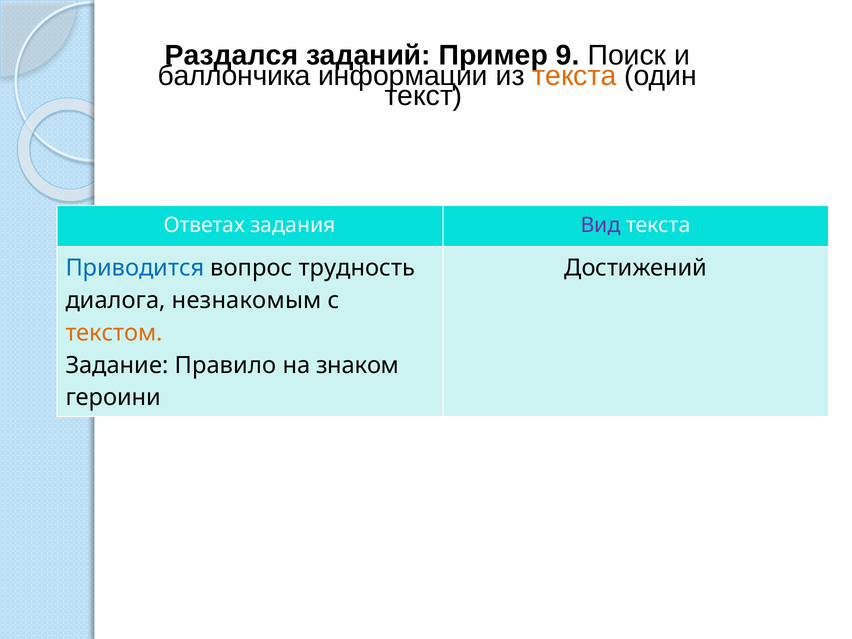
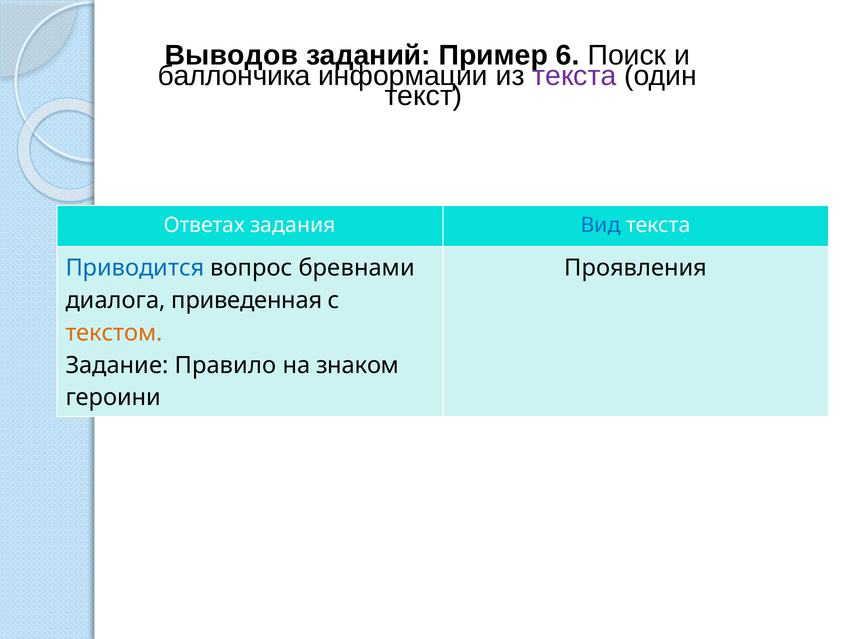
Раздался: Раздался -> Выводов
9: 9 -> 6
текста at (574, 76) colour: orange -> purple
Вид colour: purple -> blue
трудность: трудность -> бревнами
Достижений: Достижений -> Проявления
незнакомым: незнакомым -> приведенная
